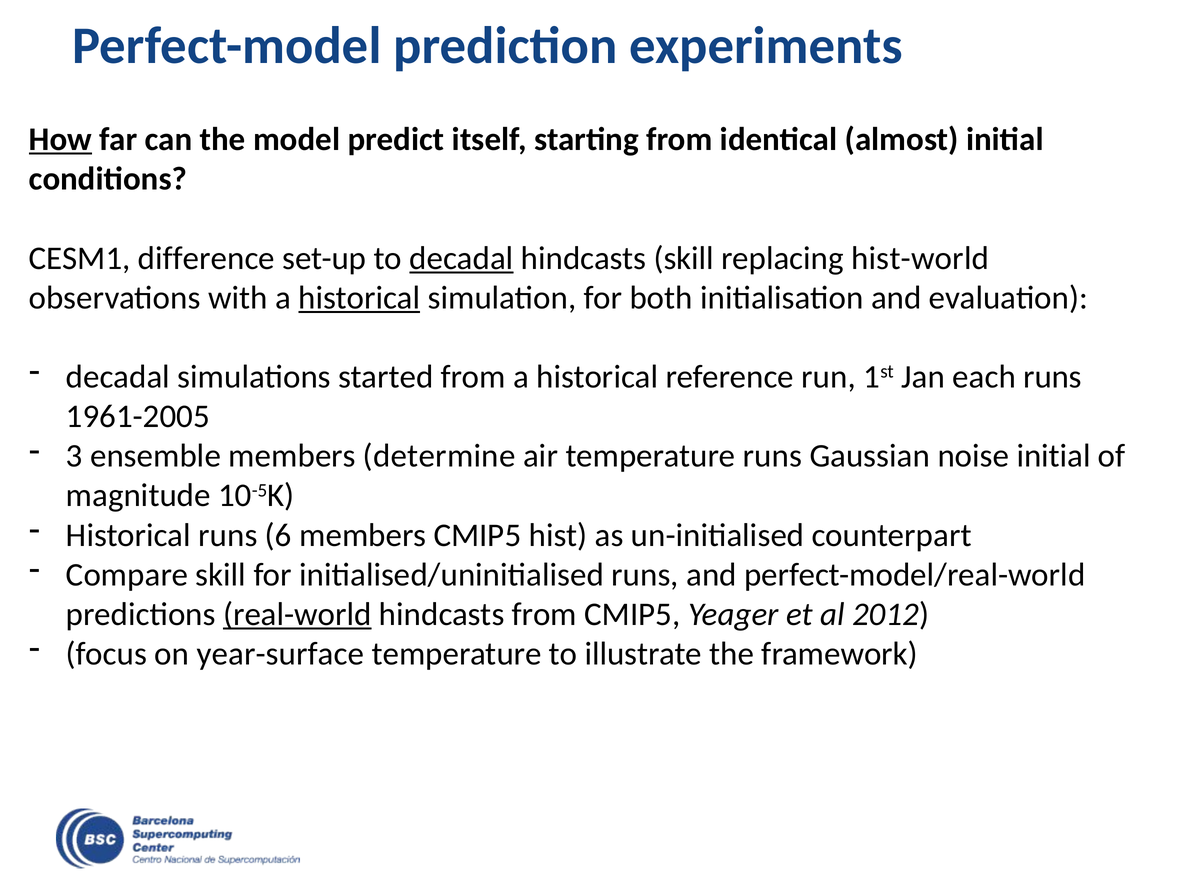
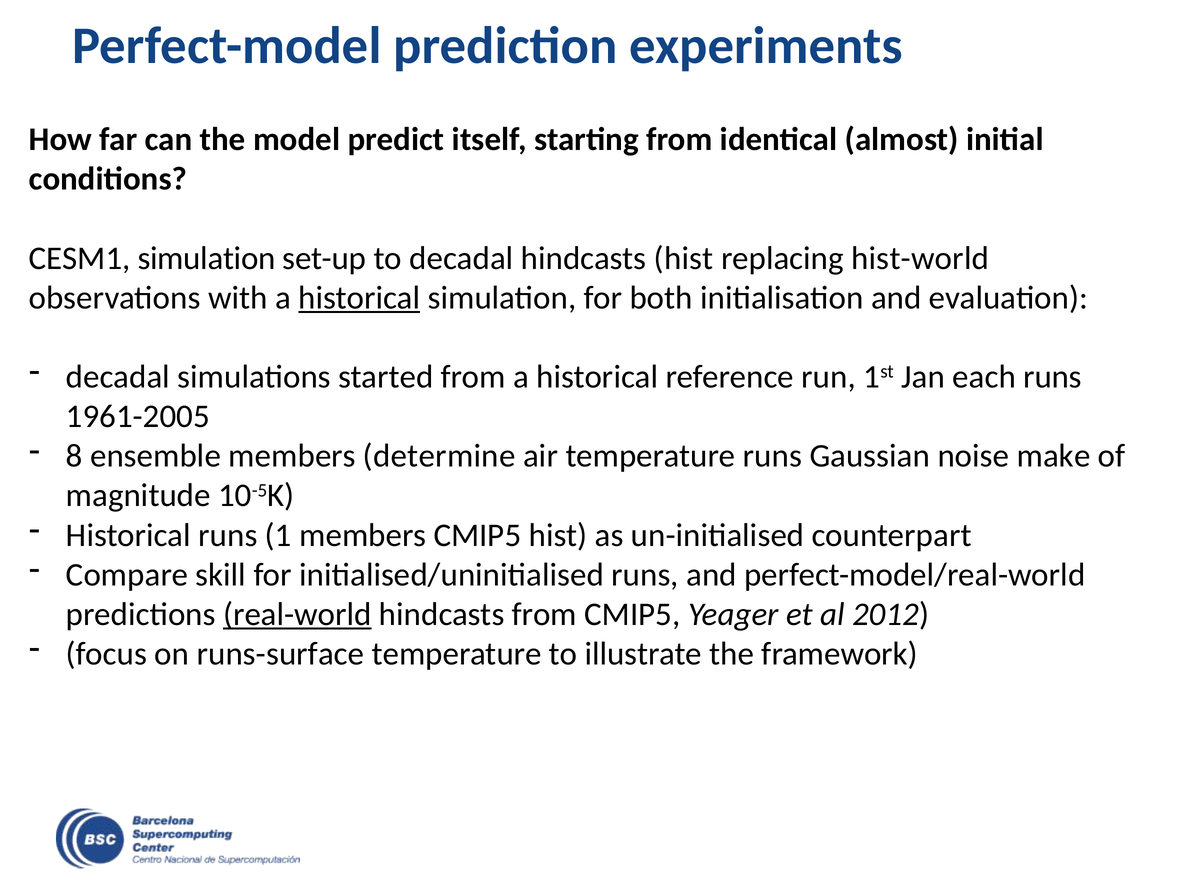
How underline: present -> none
CESM1 difference: difference -> simulation
decadal at (461, 258) underline: present -> none
hindcasts skill: skill -> hist
3: 3 -> 8
noise initial: initial -> make
6: 6 -> 1
year-surface: year-surface -> runs-surface
